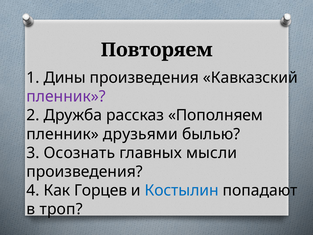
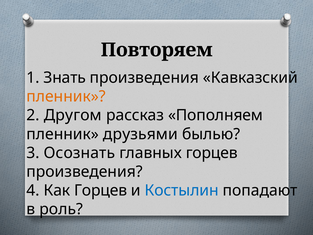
Дины: Дины -> Знать
пленник at (66, 96) colour: purple -> orange
Дружба: Дружба -> Другом
главных мысли: мысли -> горцев
троп: троп -> роль
